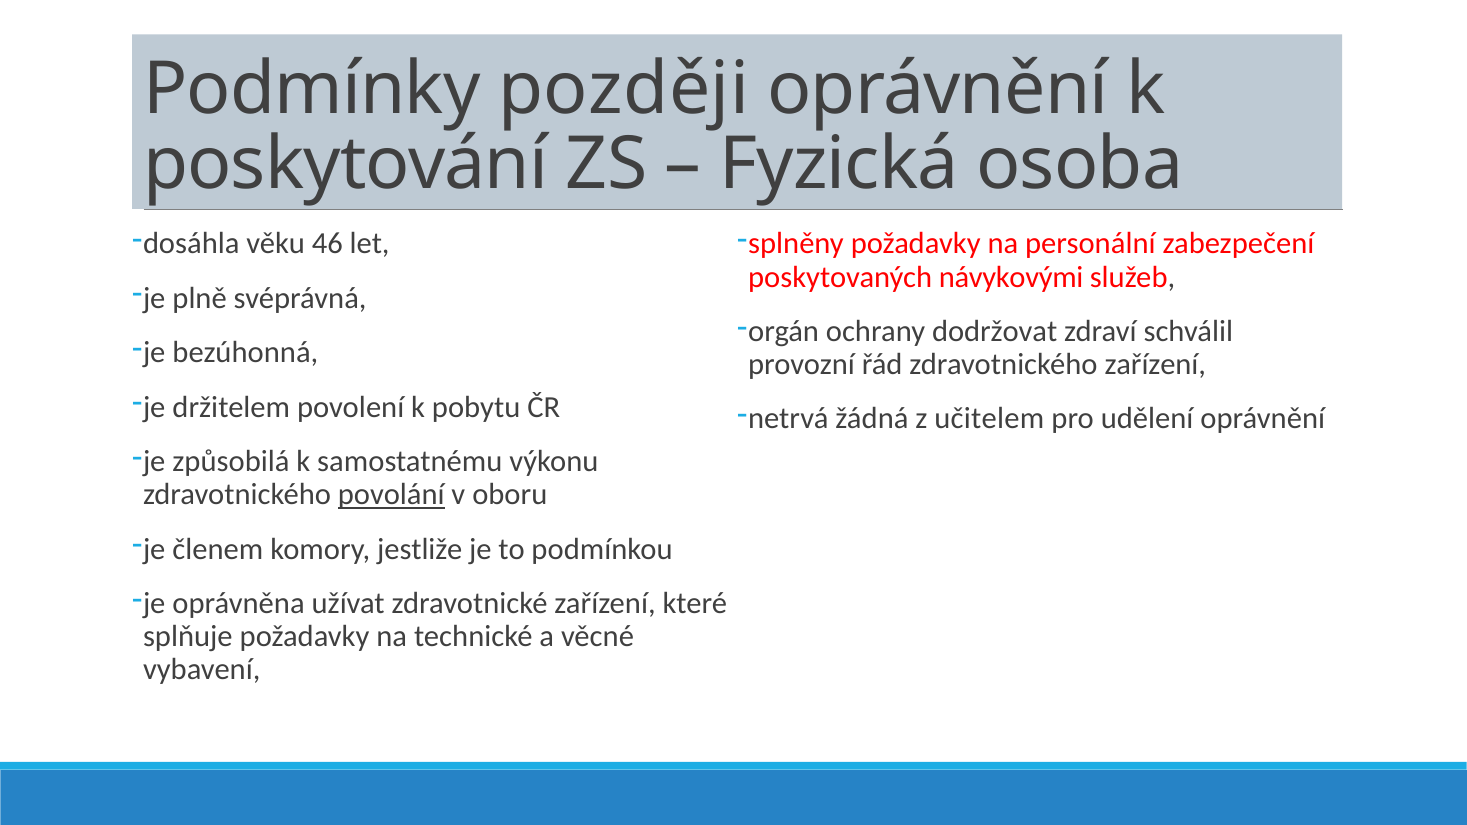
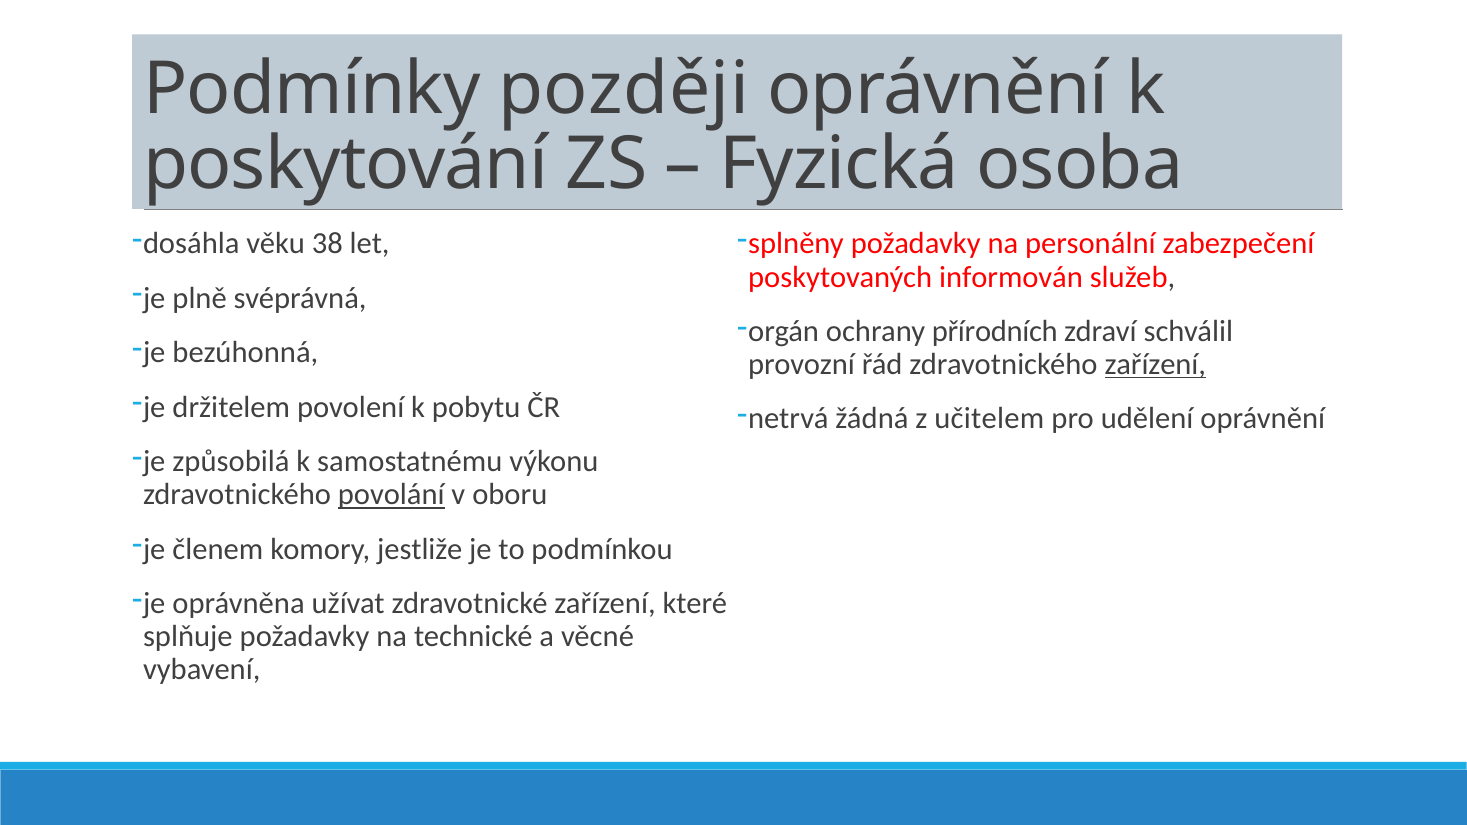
46: 46 -> 38
návykovými: návykovými -> informován
dodržovat: dodržovat -> přírodních
zařízení at (1155, 365) underline: none -> present
